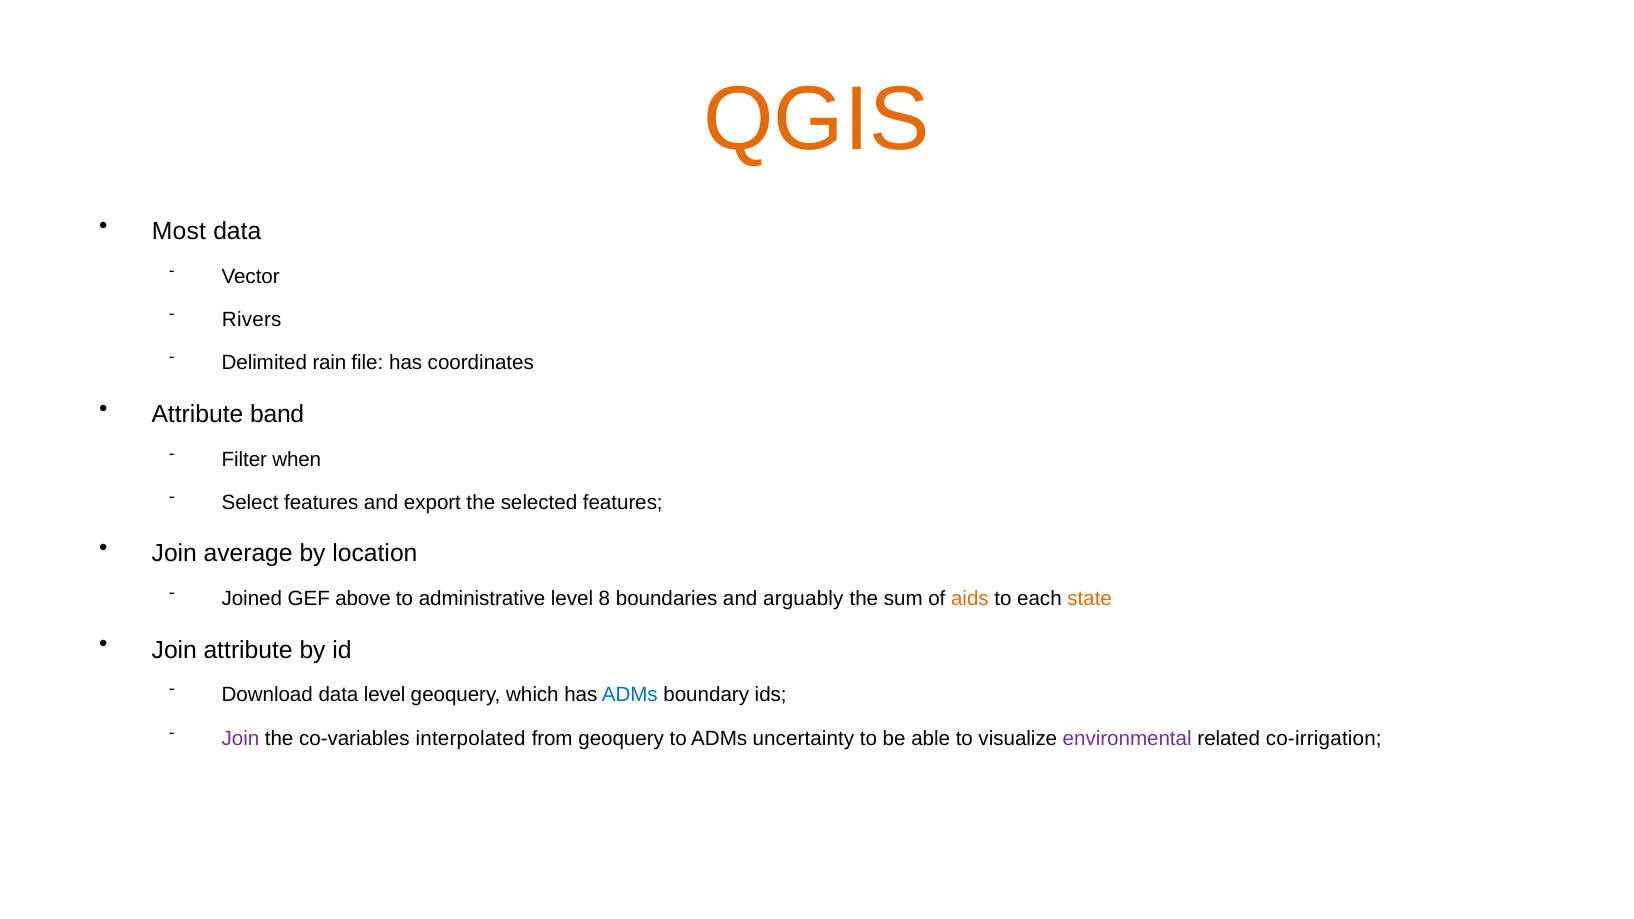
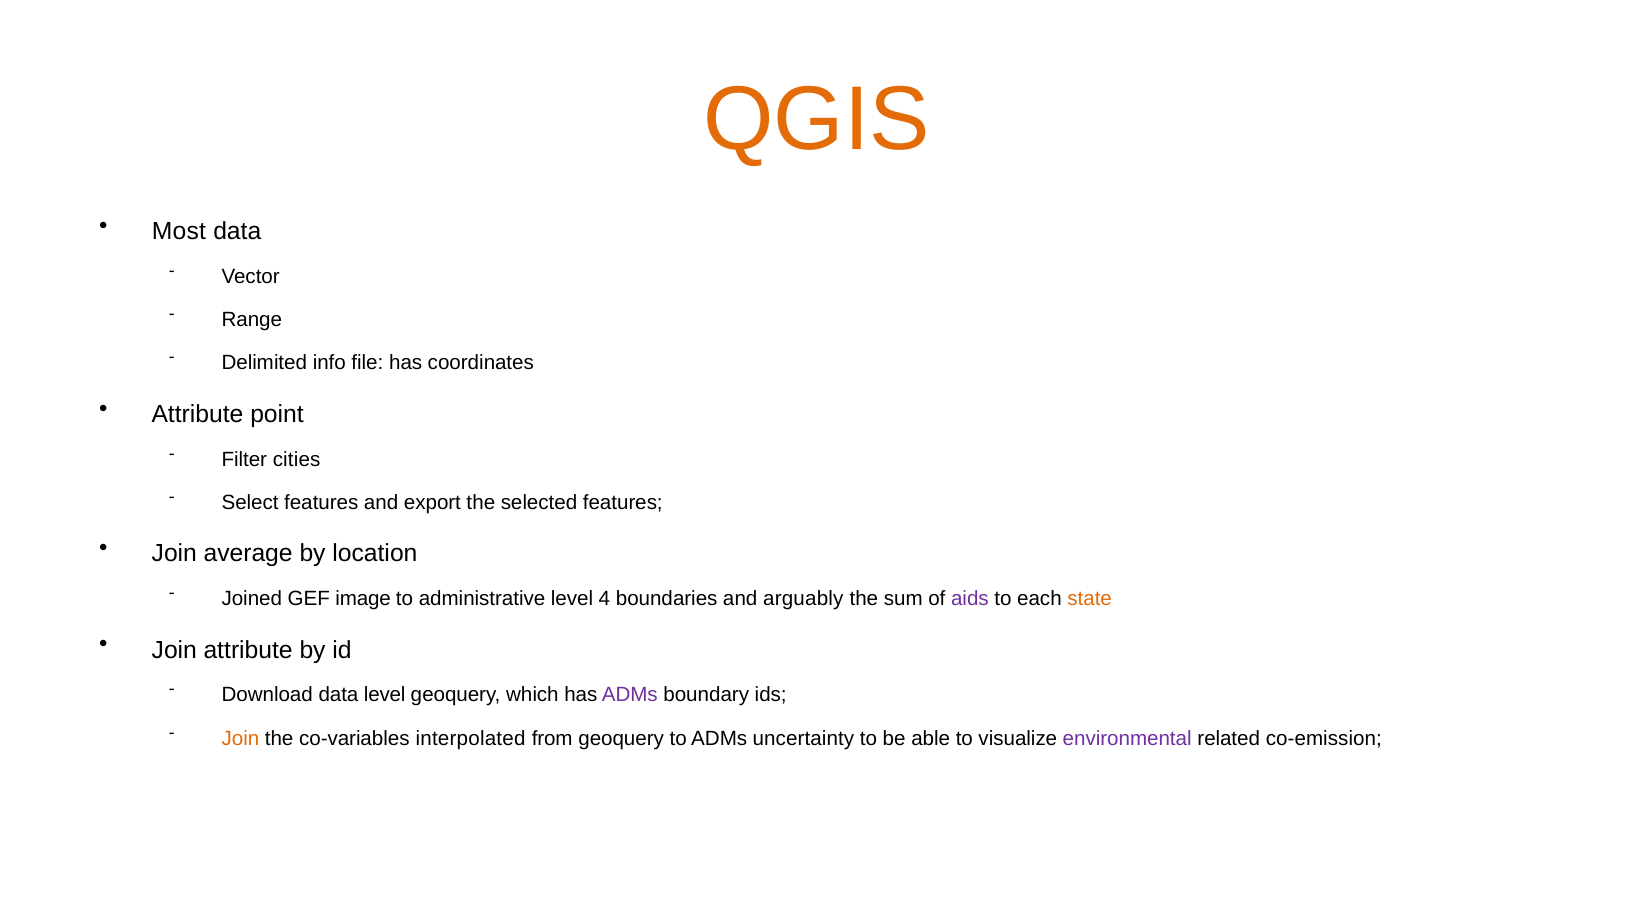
Rivers: Rivers -> Range
rain: rain -> info
band: band -> point
when: when -> cities
above: above -> image
8: 8 -> 4
aids colour: orange -> purple
ADMs at (630, 695) colour: blue -> purple
Join at (241, 738) colour: purple -> orange
co-irrigation: co-irrigation -> co-emission
